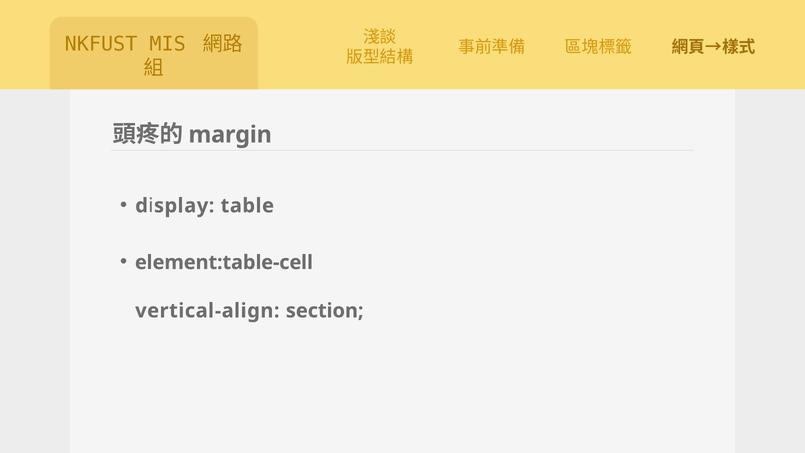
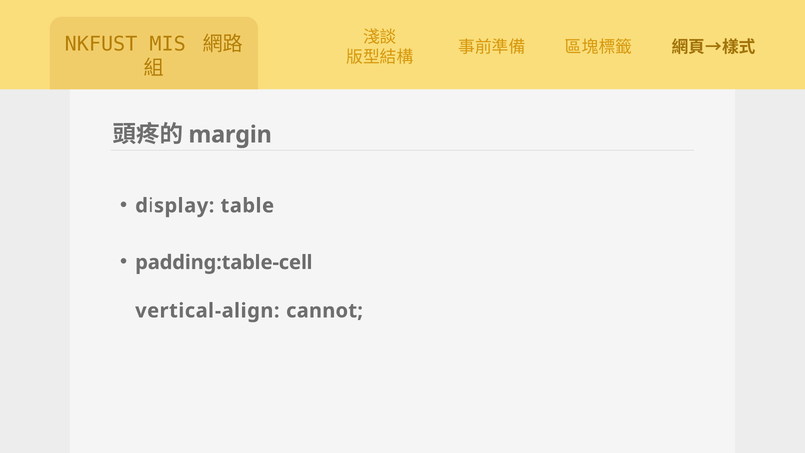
element:table-cell: element:table-cell -> padding:table-cell
section: section -> cannot
